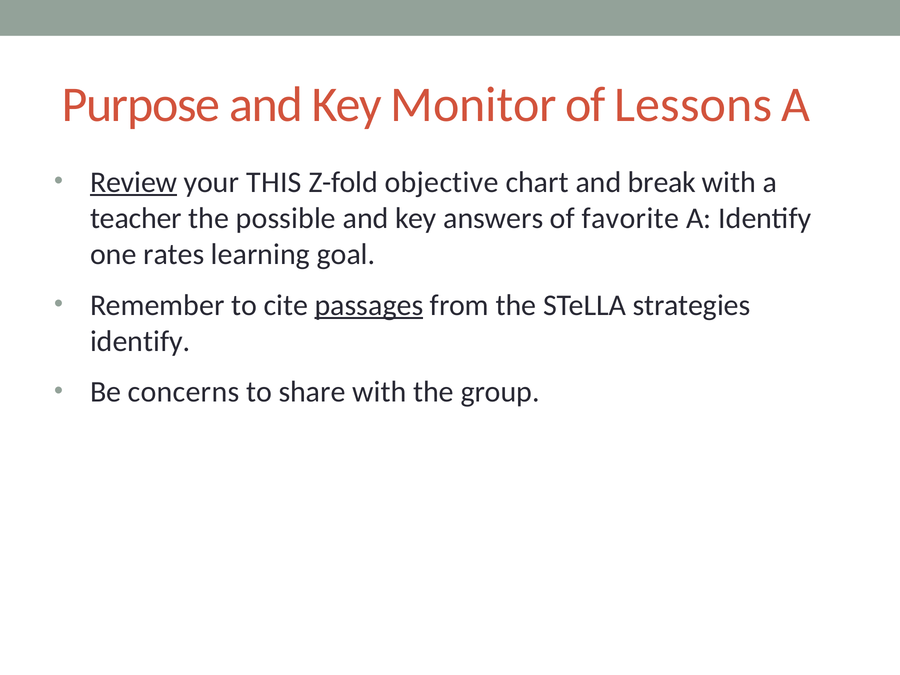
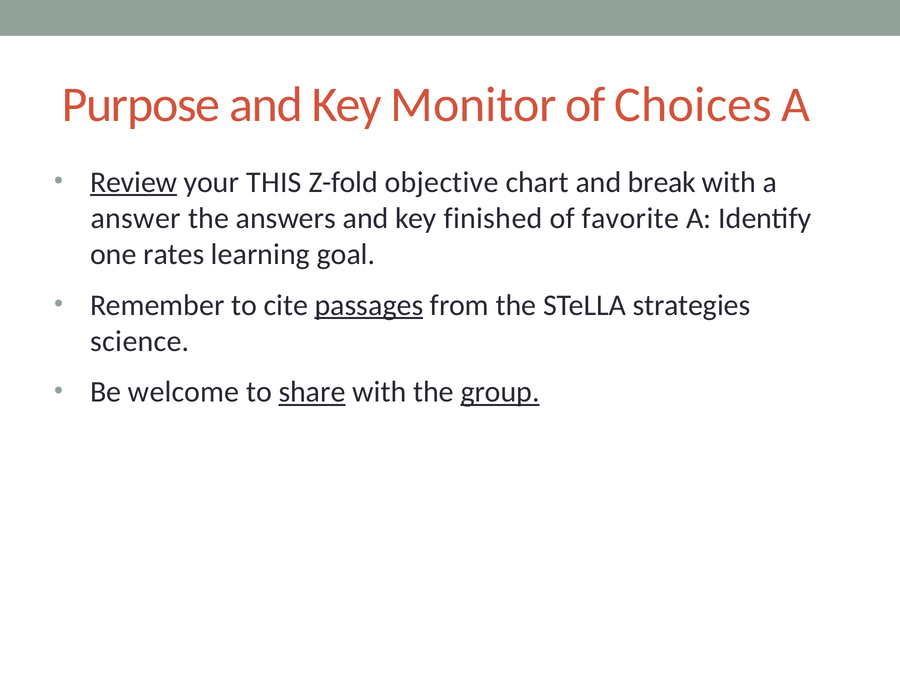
Lessons: Lessons -> Choices
teacher: teacher -> answer
possible: possible -> answers
answers: answers -> finished
identify at (140, 341): identify -> science
concerns: concerns -> welcome
share underline: none -> present
group underline: none -> present
